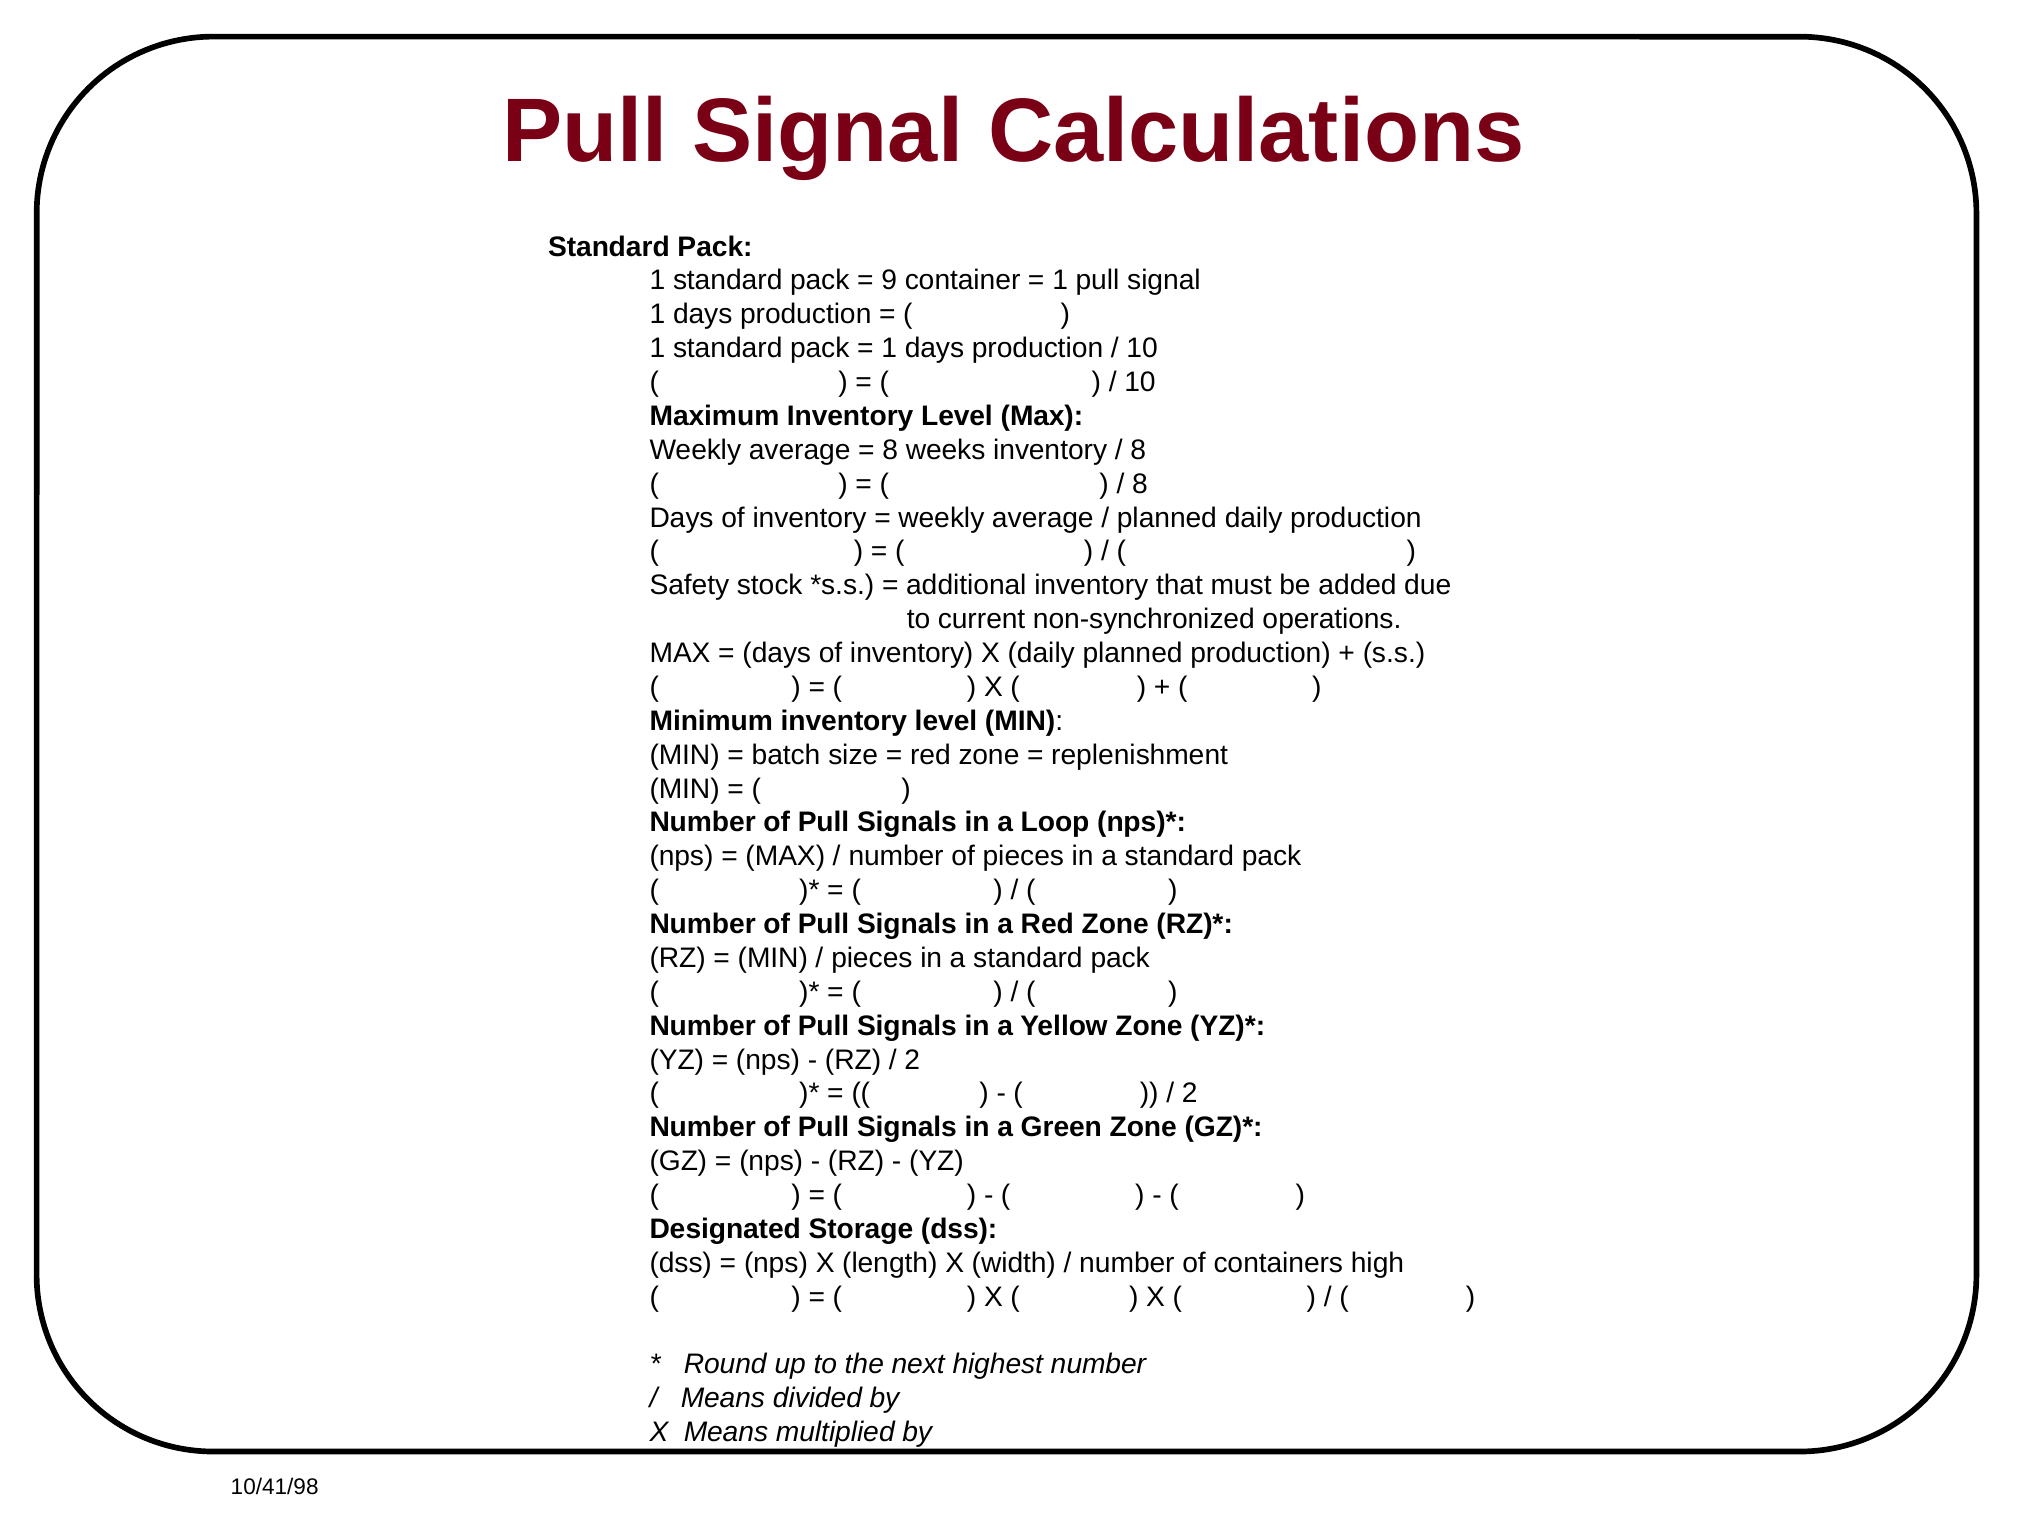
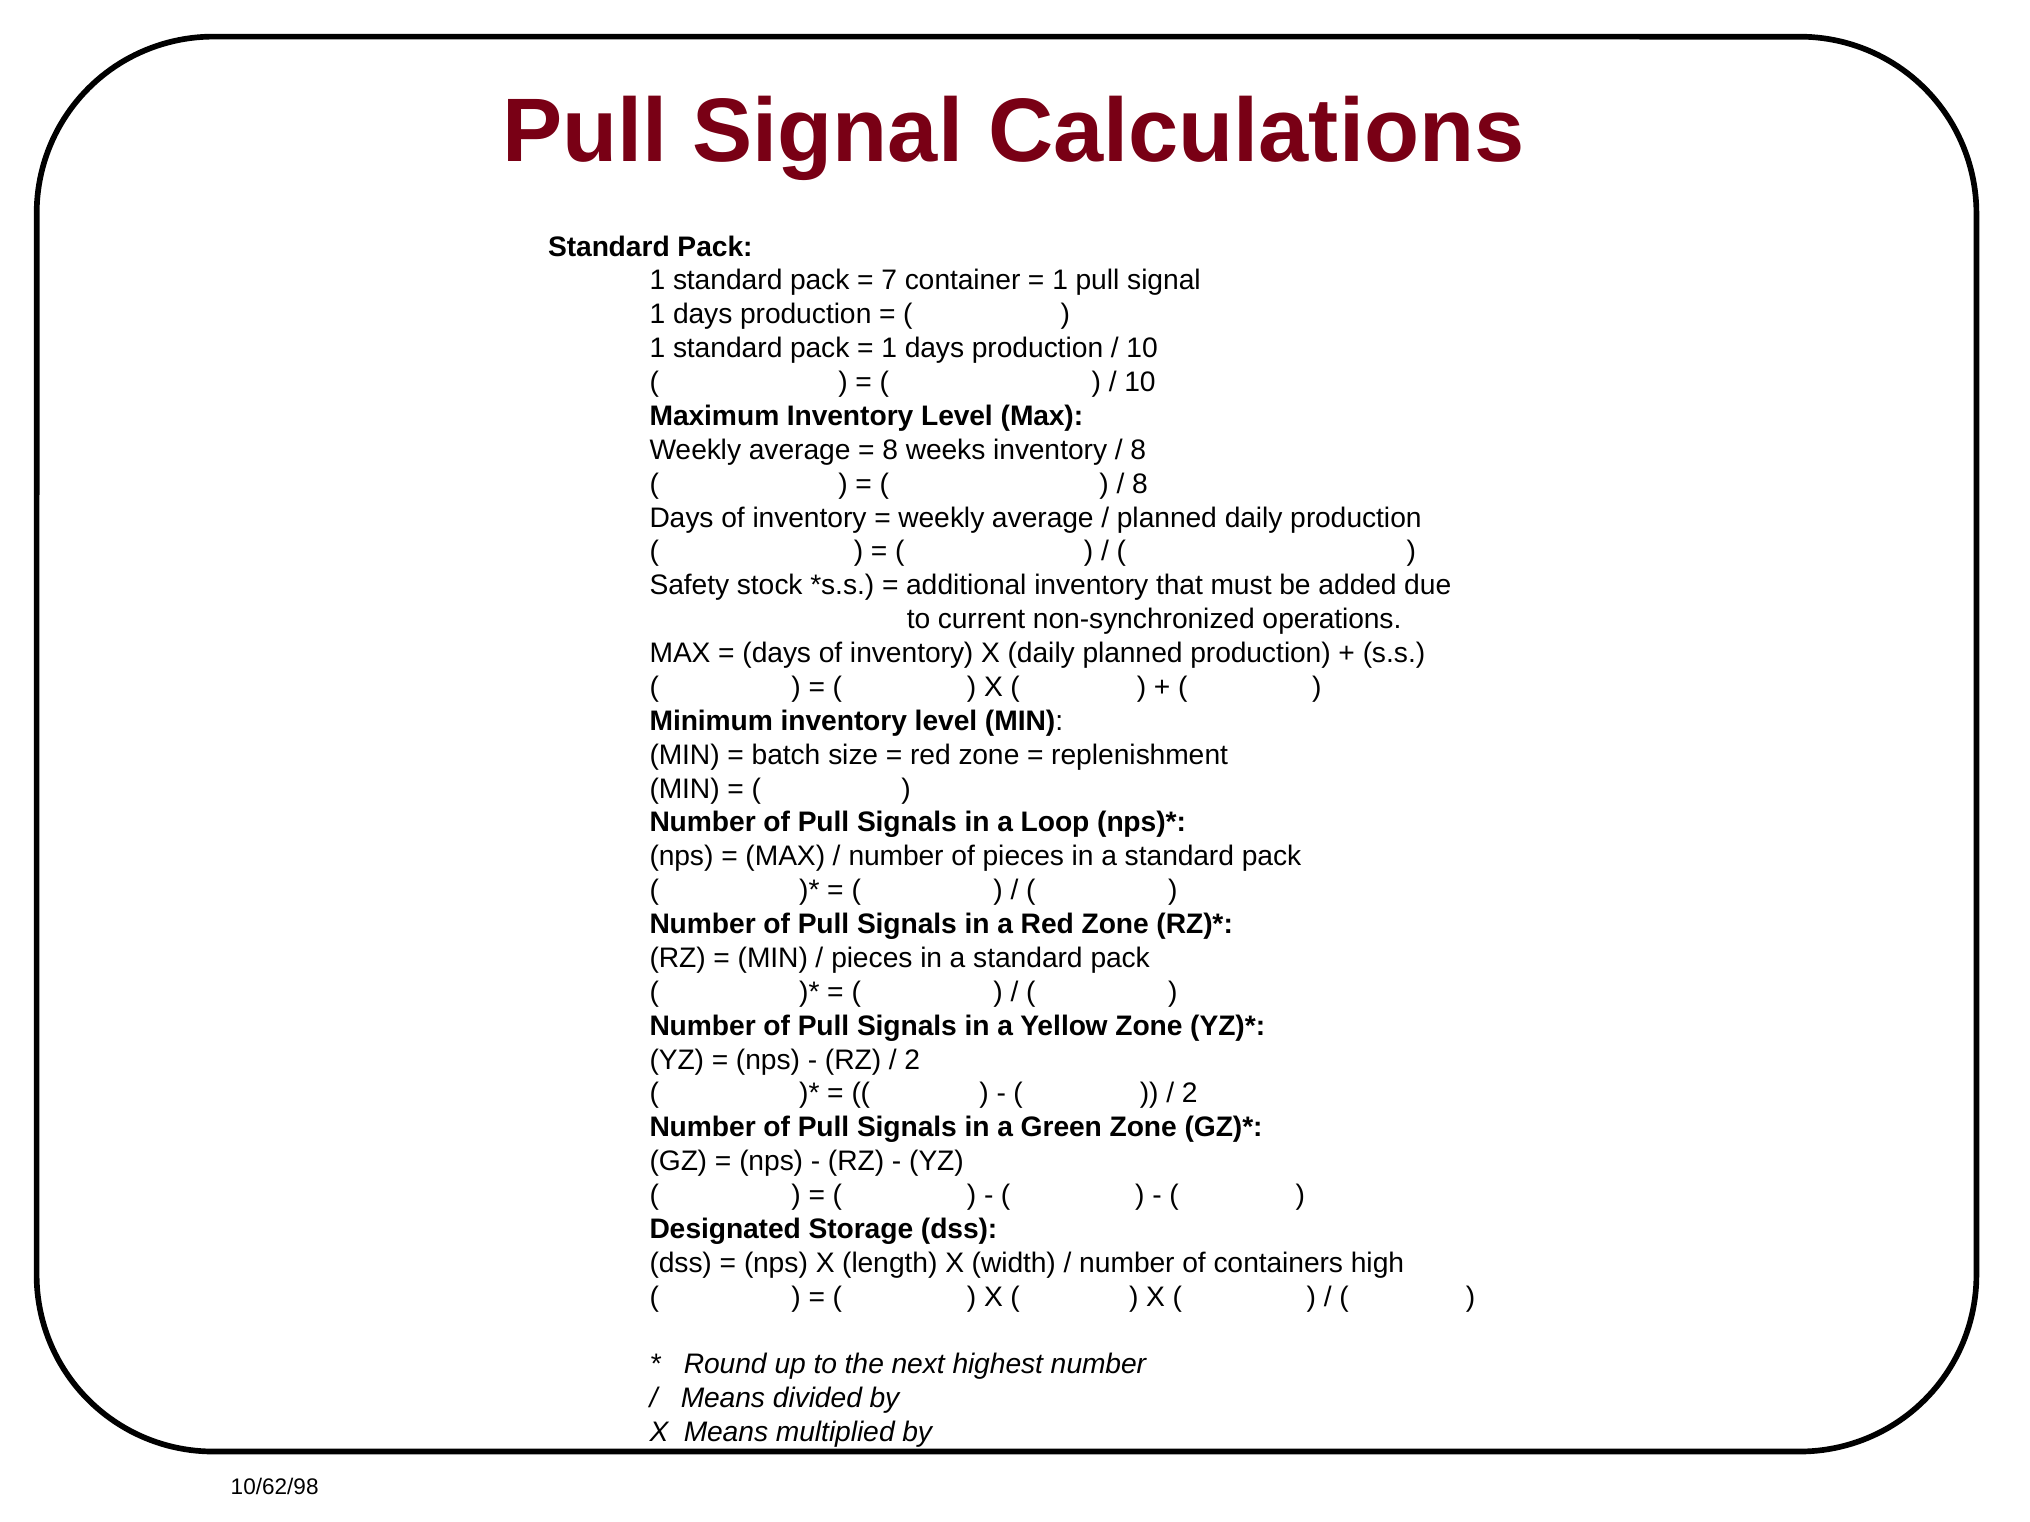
9: 9 -> 7
10/41/98: 10/41/98 -> 10/62/98
